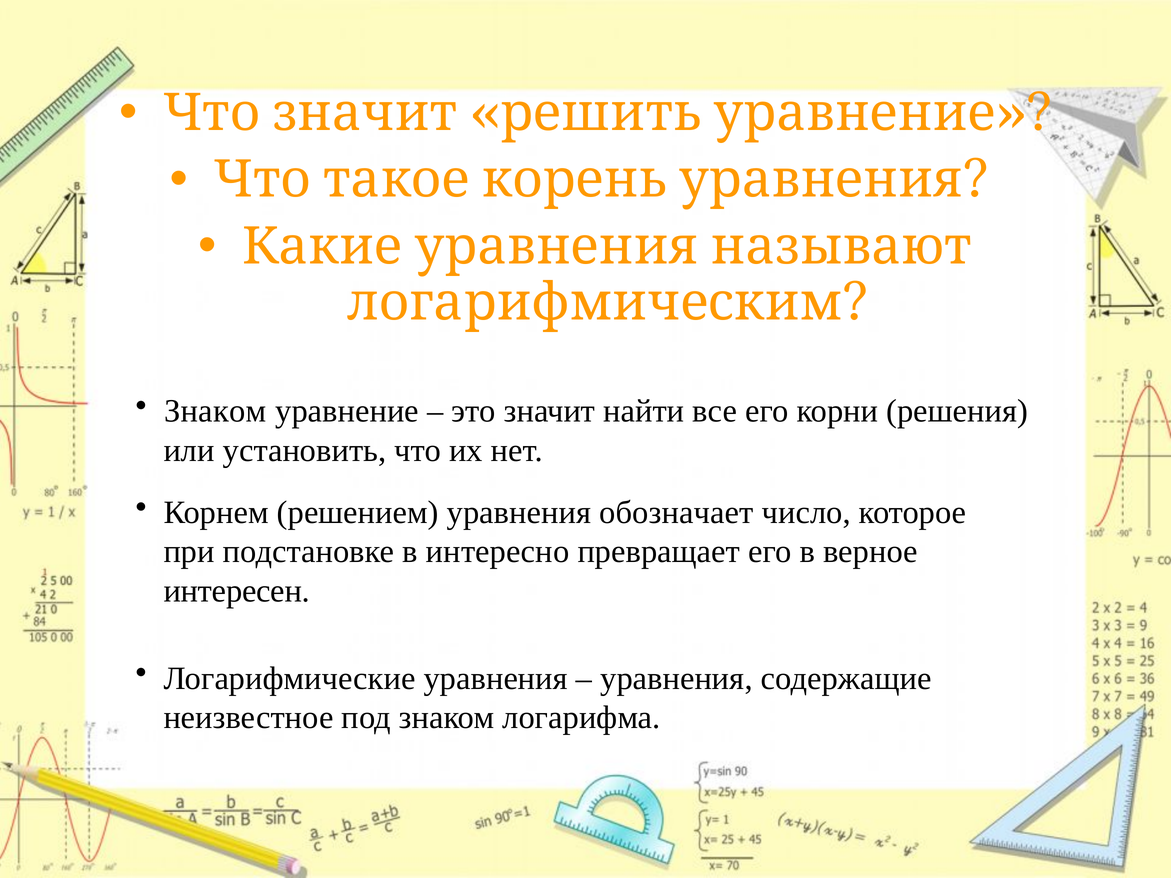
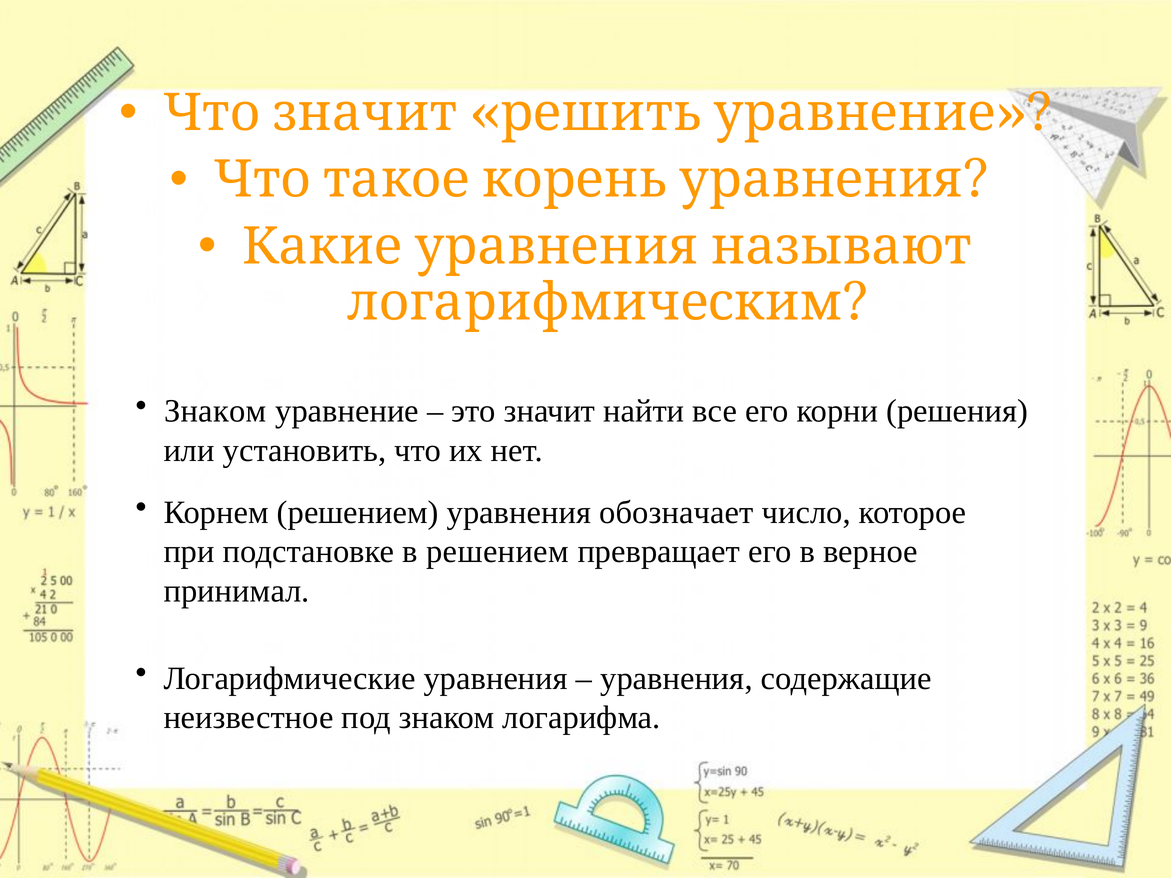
в интересно: интересно -> решением
интересен: интересен -> принимал
